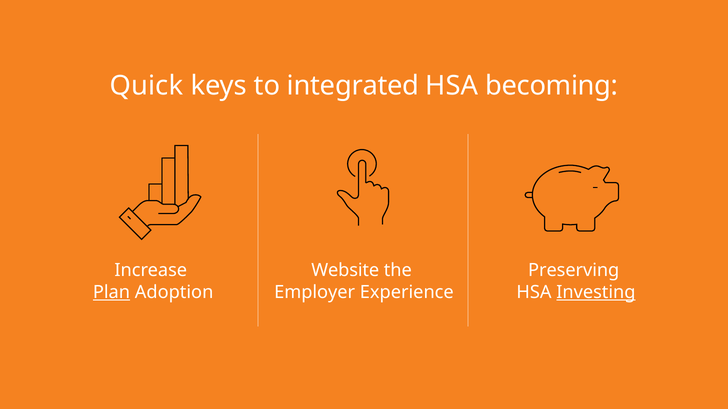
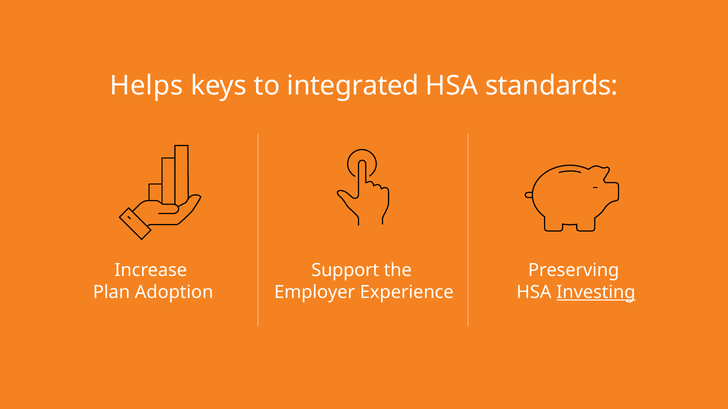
Quick: Quick -> Helps
becoming: becoming -> standards
Website: Website -> Support
Plan underline: present -> none
